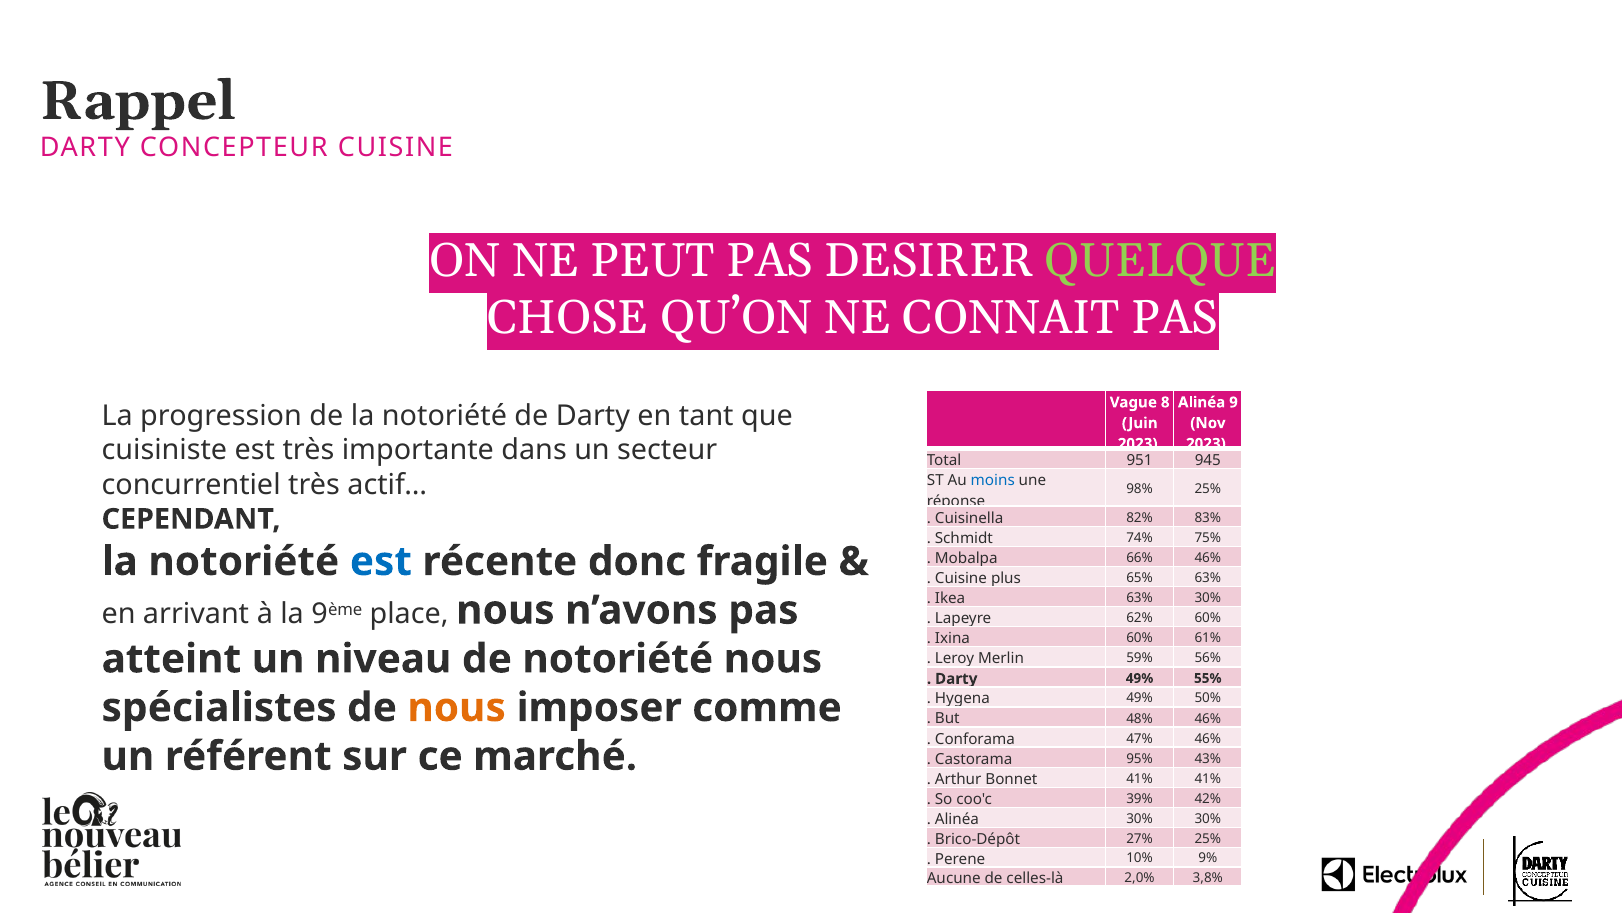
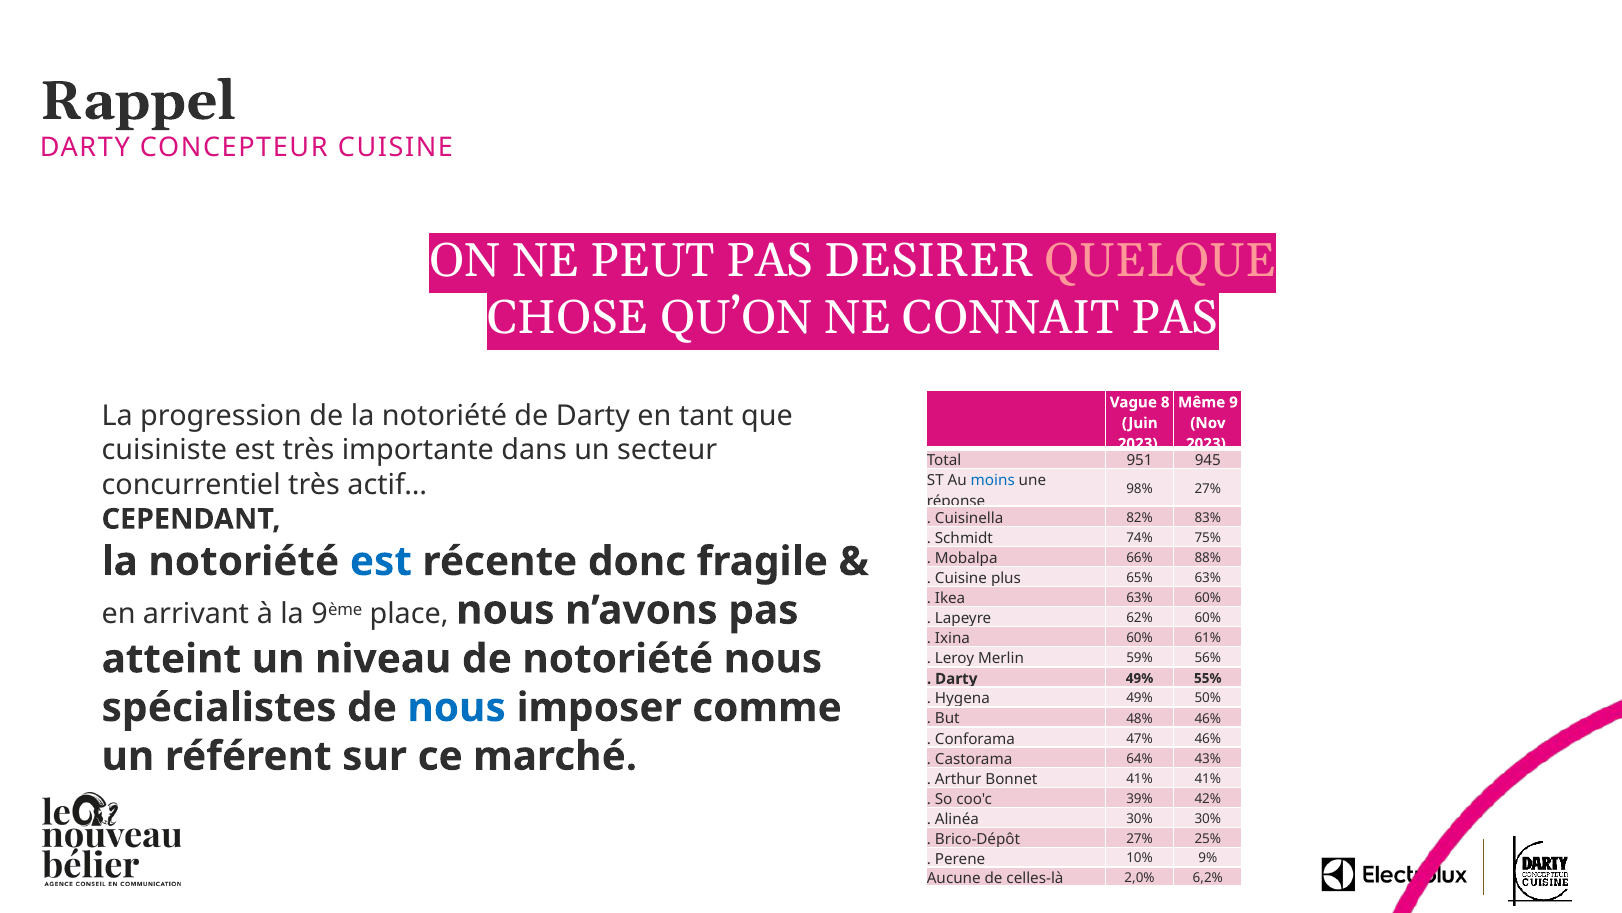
QUELQUE colour: light green -> pink
Alinéa at (1202, 402): Alinéa -> Même
98% 25%: 25% -> 27%
66% 46%: 46% -> 88%
63% 30%: 30% -> 60%
nous at (457, 707) colour: orange -> blue
95%: 95% -> 64%
3,8%: 3,8% -> 6,2%
